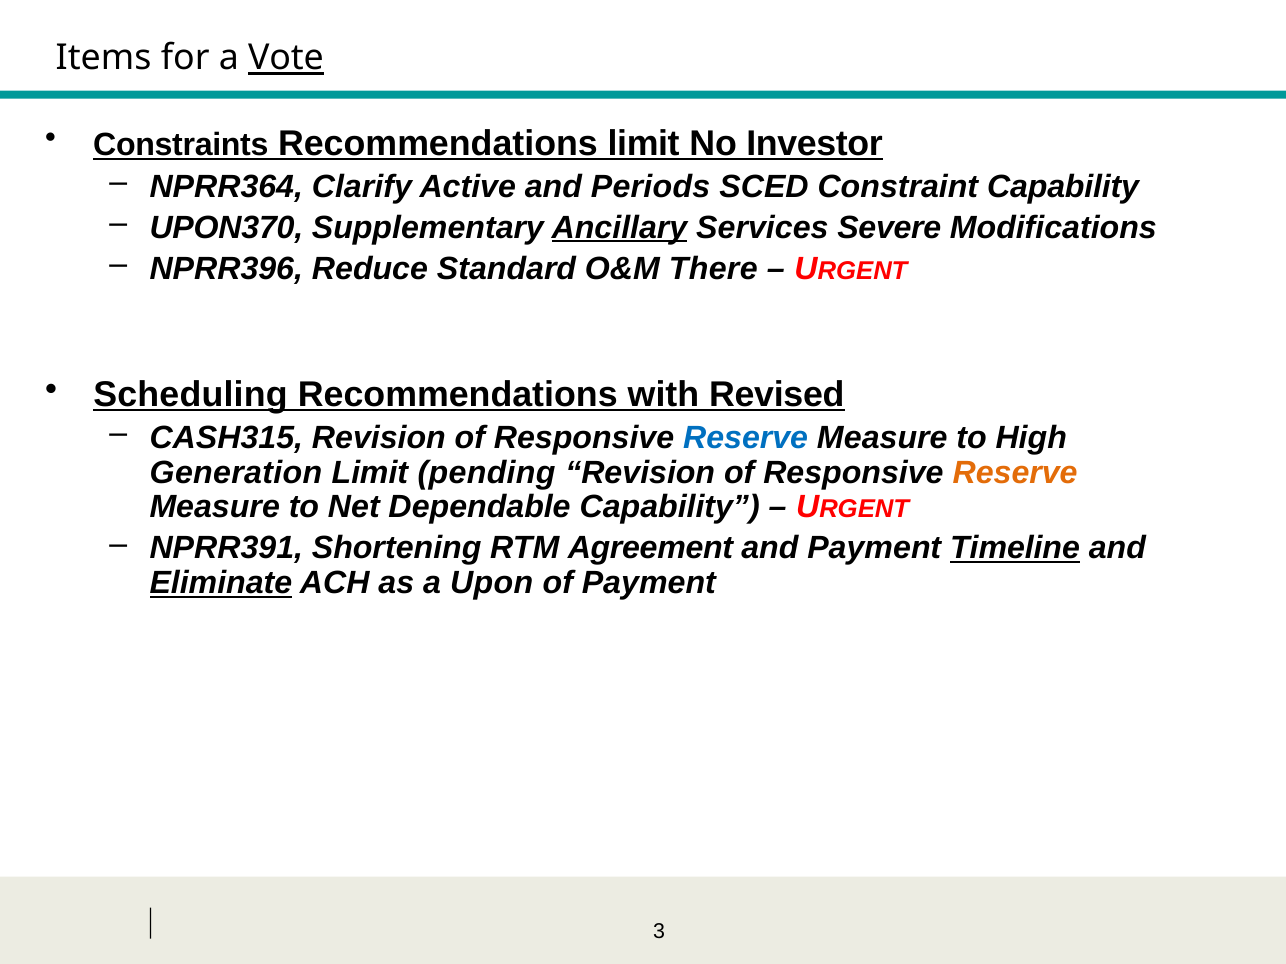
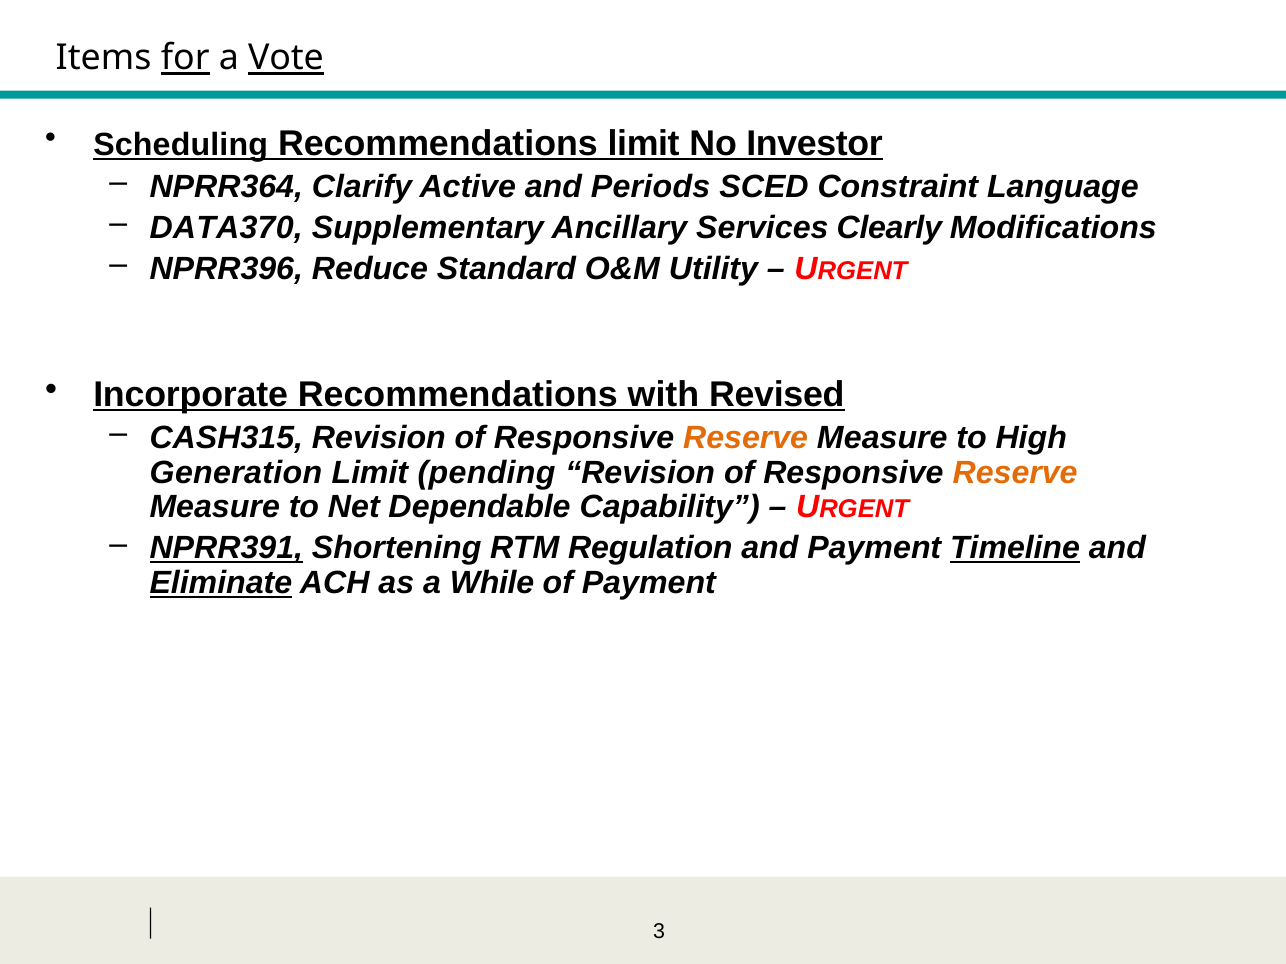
for underline: none -> present
Constraints: Constraints -> Scheduling
Constraint Capability: Capability -> Language
UPON370: UPON370 -> DATA370
Ancillary underline: present -> none
Severe: Severe -> Clearly
There: There -> Utility
Scheduling: Scheduling -> Incorporate
Reserve at (746, 438) colour: blue -> orange
NPRR391 underline: none -> present
Agreement: Agreement -> Regulation
Upon: Upon -> While
